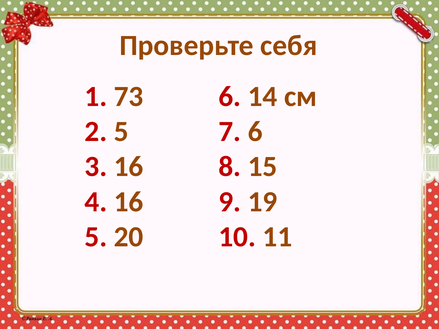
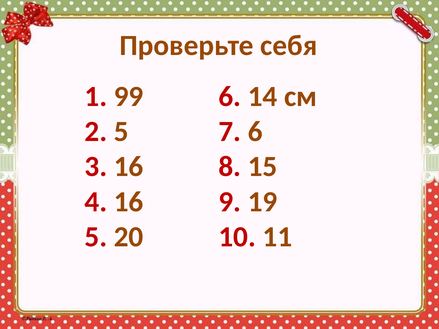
73: 73 -> 99
